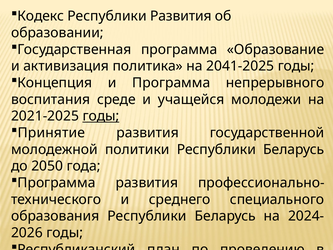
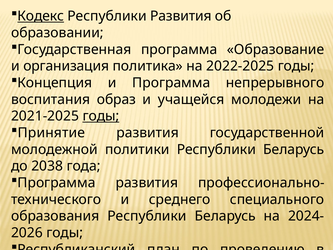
Кодекс underline: none -> present
активизация: активизация -> организация
2041-2025: 2041-2025 -> 2022-2025
среде: среде -> образ
2050: 2050 -> 2038
